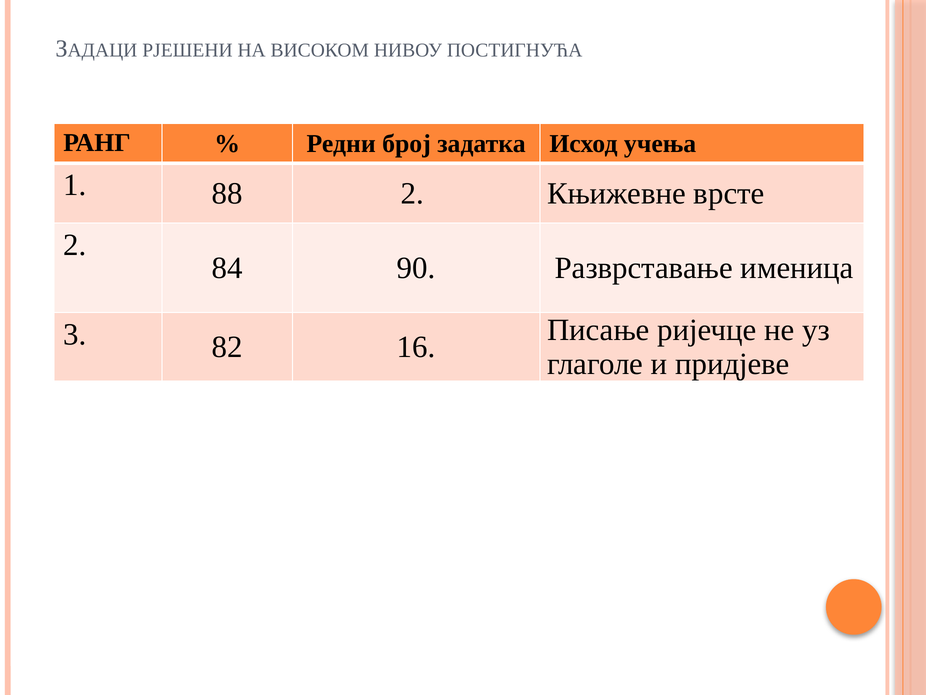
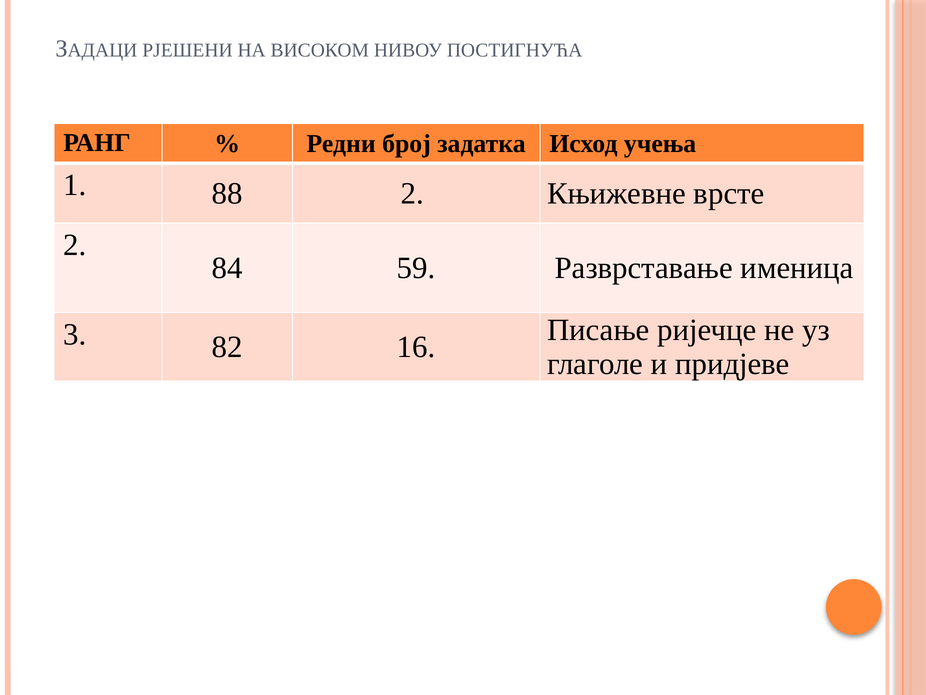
90: 90 -> 59
